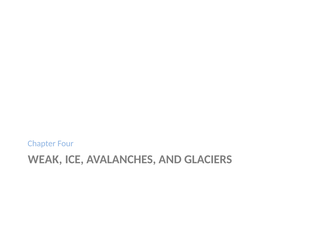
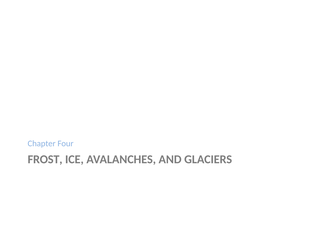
WEAK: WEAK -> FROST
